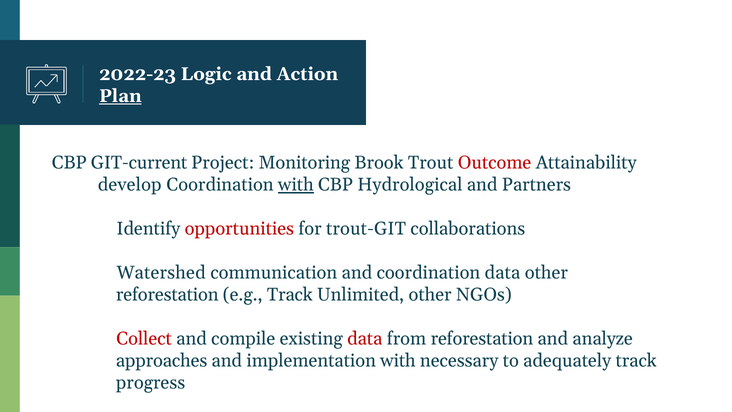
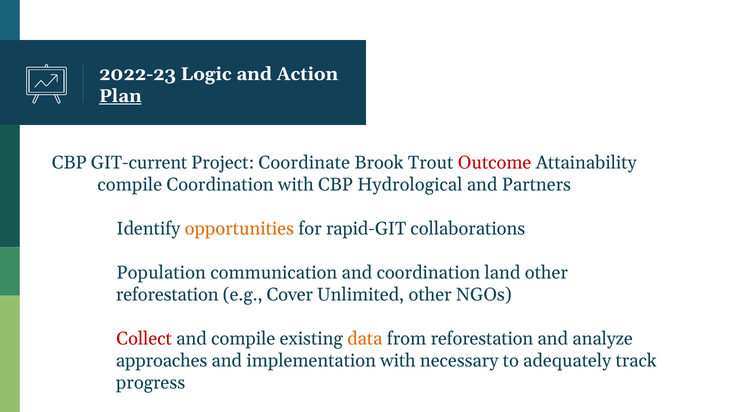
Monitoring: Monitoring -> Coordinate
develop at (130, 185): develop -> compile
with at (296, 185) underline: present -> none
opportunities colour: red -> orange
trout-GIT: trout-GIT -> rapid-GIT
Watershed: Watershed -> Population
coordination data: data -> land
e.g Track: Track -> Cover
data at (365, 338) colour: red -> orange
